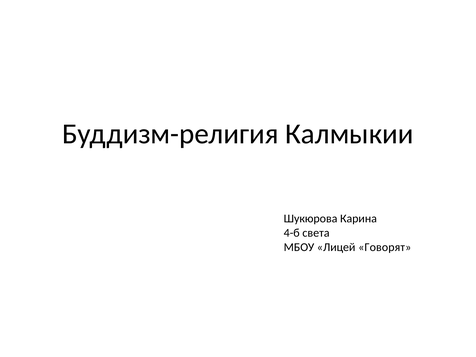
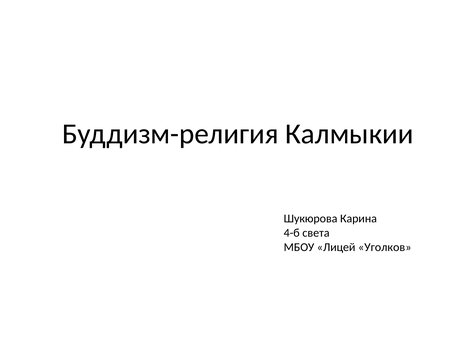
Говорят: Говорят -> Уголков
